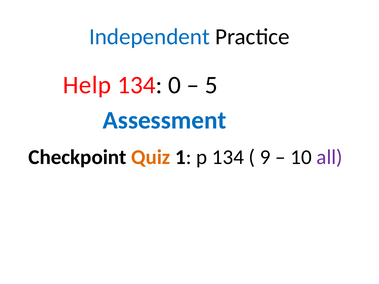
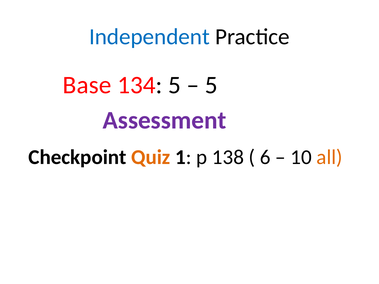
Help: Help -> Base
134 0: 0 -> 5
Assessment colour: blue -> purple
p 134: 134 -> 138
9: 9 -> 6
all colour: purple -> orange
